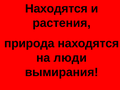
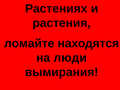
Находятся at (56, 9): Находятся -> Растениях
природа: природа -> ломайте
